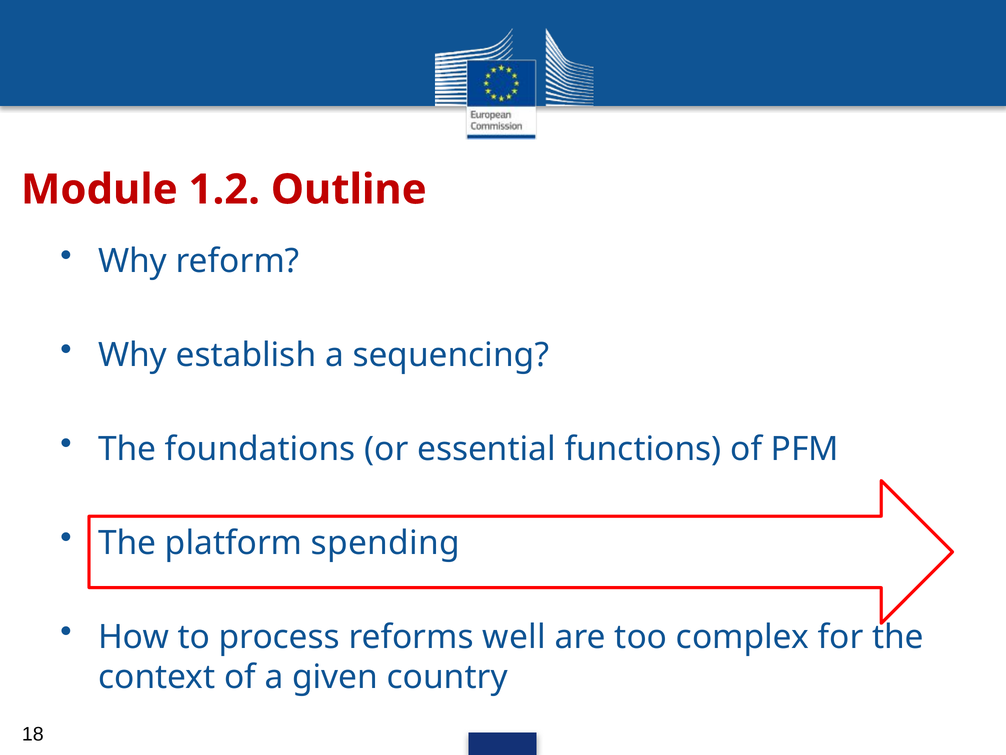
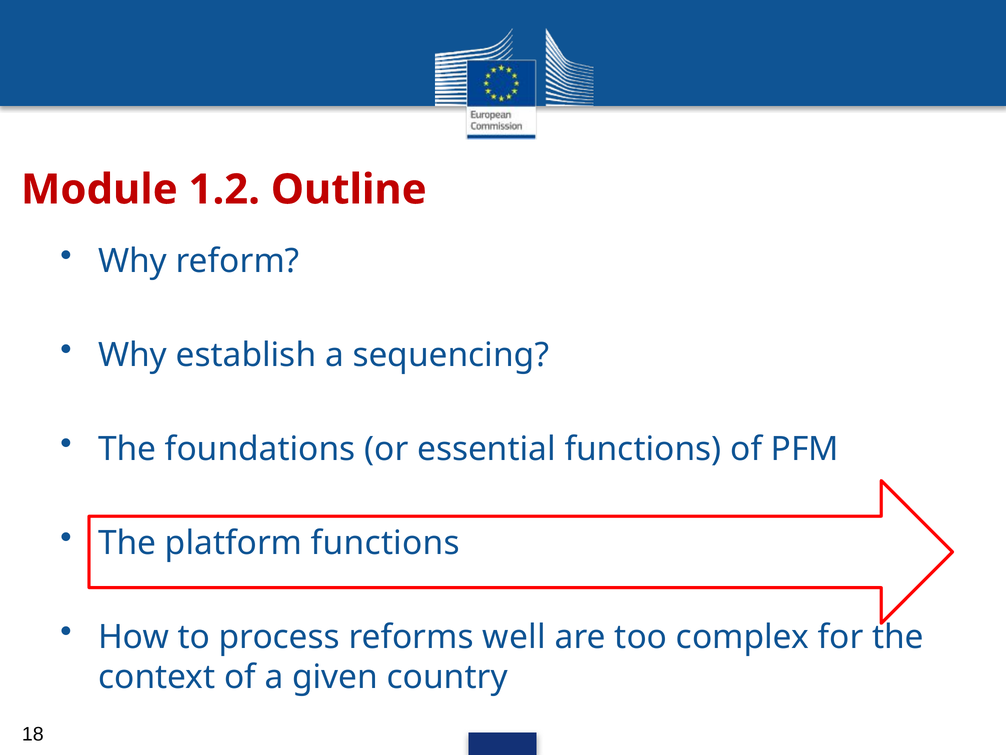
platform spending: spending -> functions
